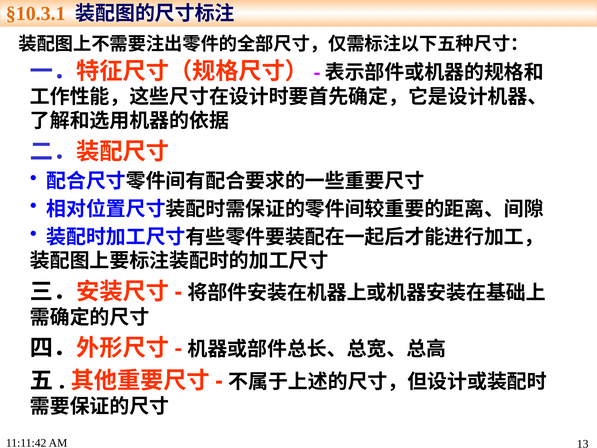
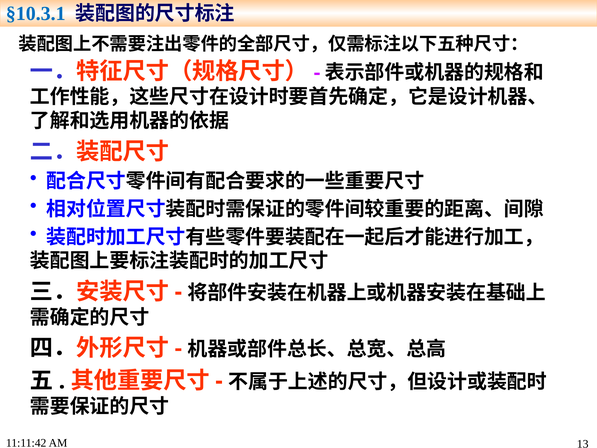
§10.3.1 colour: orange -> blue
